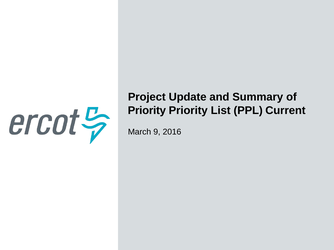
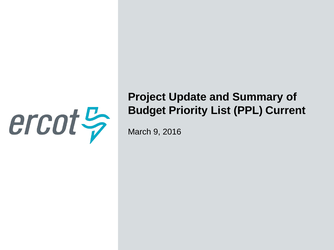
Priority at (147, 111): Priority -> Budget
